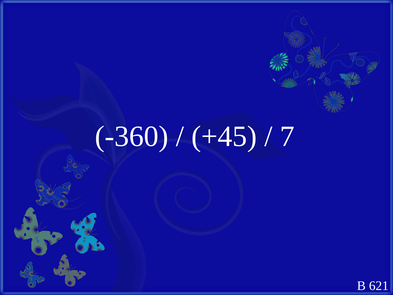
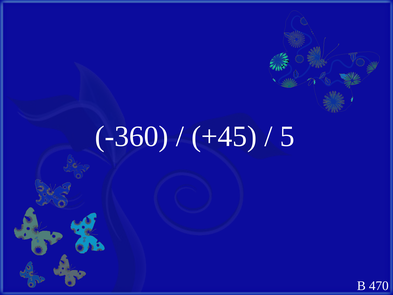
7 at (287, 136): 7 -> 5
621: 621 -> 470
